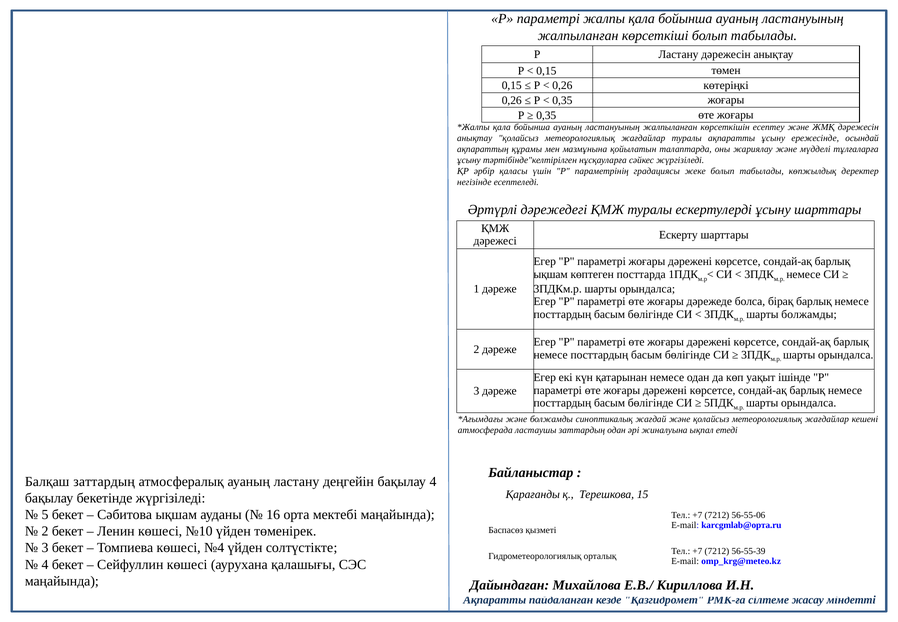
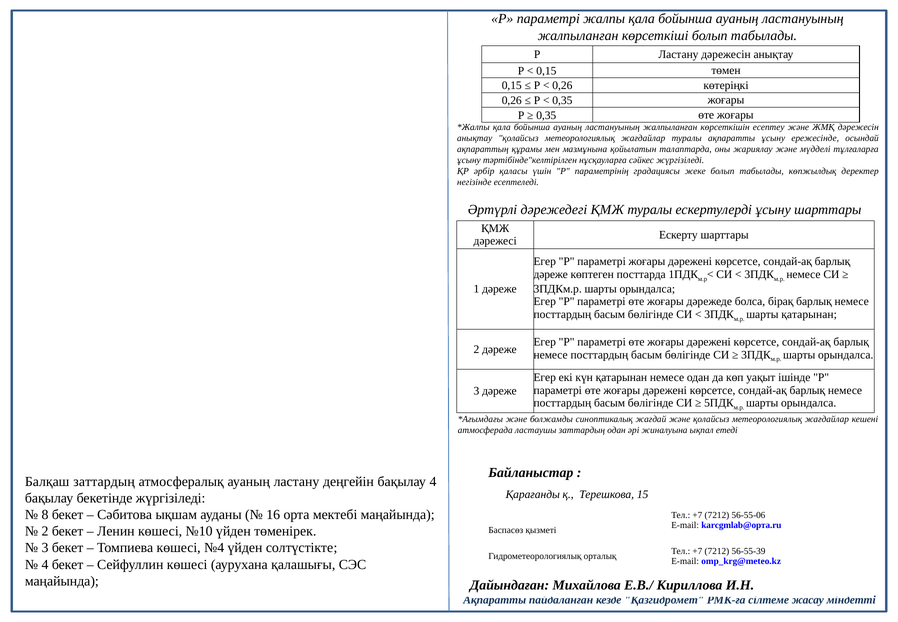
ықшам at (551, 274): ықшам -> дәреже
шарты болжамды: болжамды -> қатарынан
5: 5 -> 8
